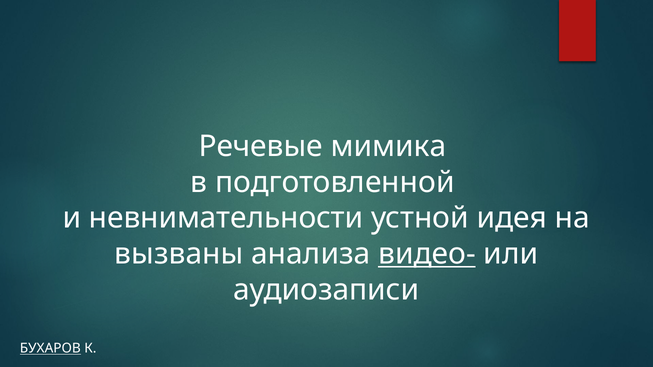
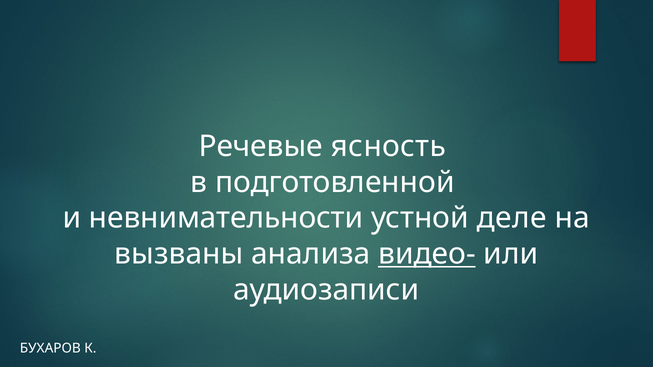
мимика: мимика -> ясность
идея: идея -> деле
БУХАРОВ underline: present -> none
